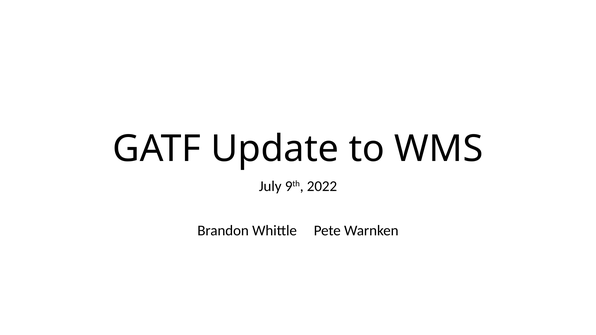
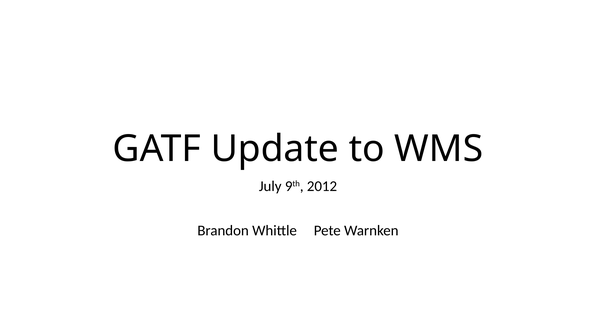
2022: 2022 -> 2012
